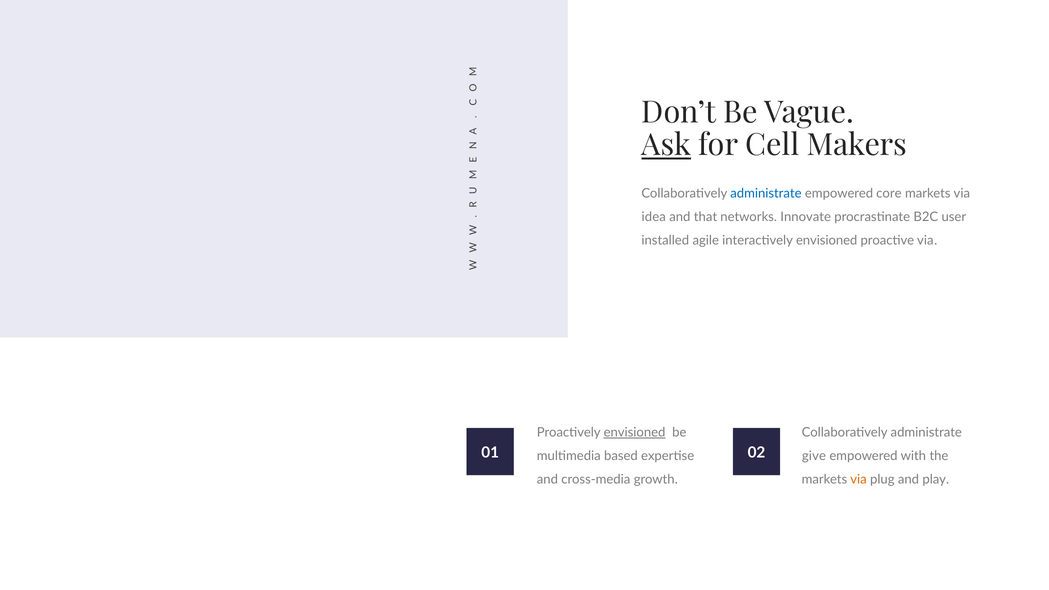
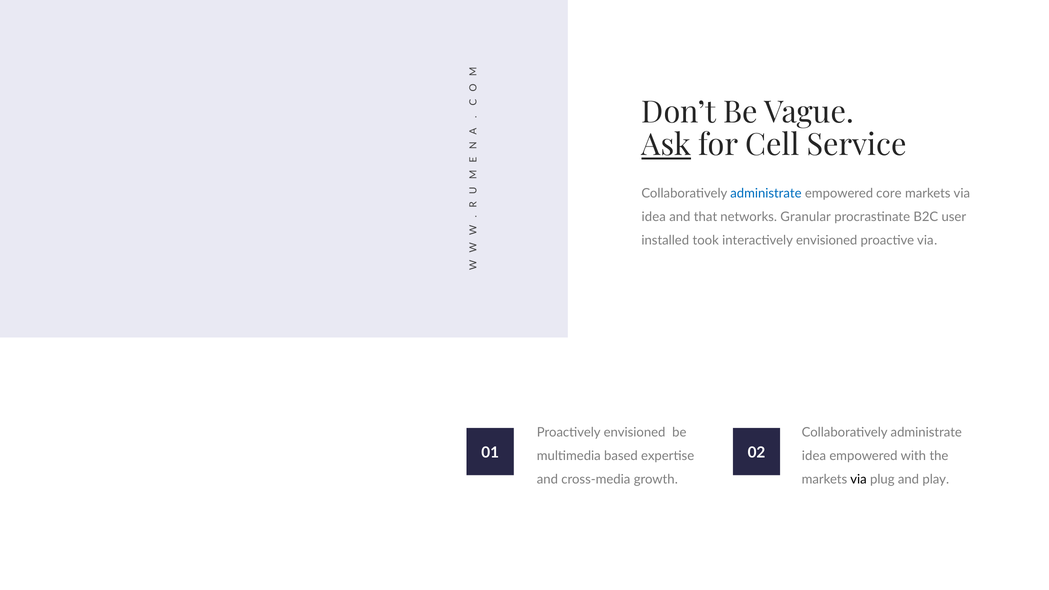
Makers: Makers -> Service
Innovate: Innovate -> Granular
agile: agile -> took
envisioned at (635, 433) underline: present -> none
give at (814, 456): give -> idea
via at (859, 480) colour: orange -> black
